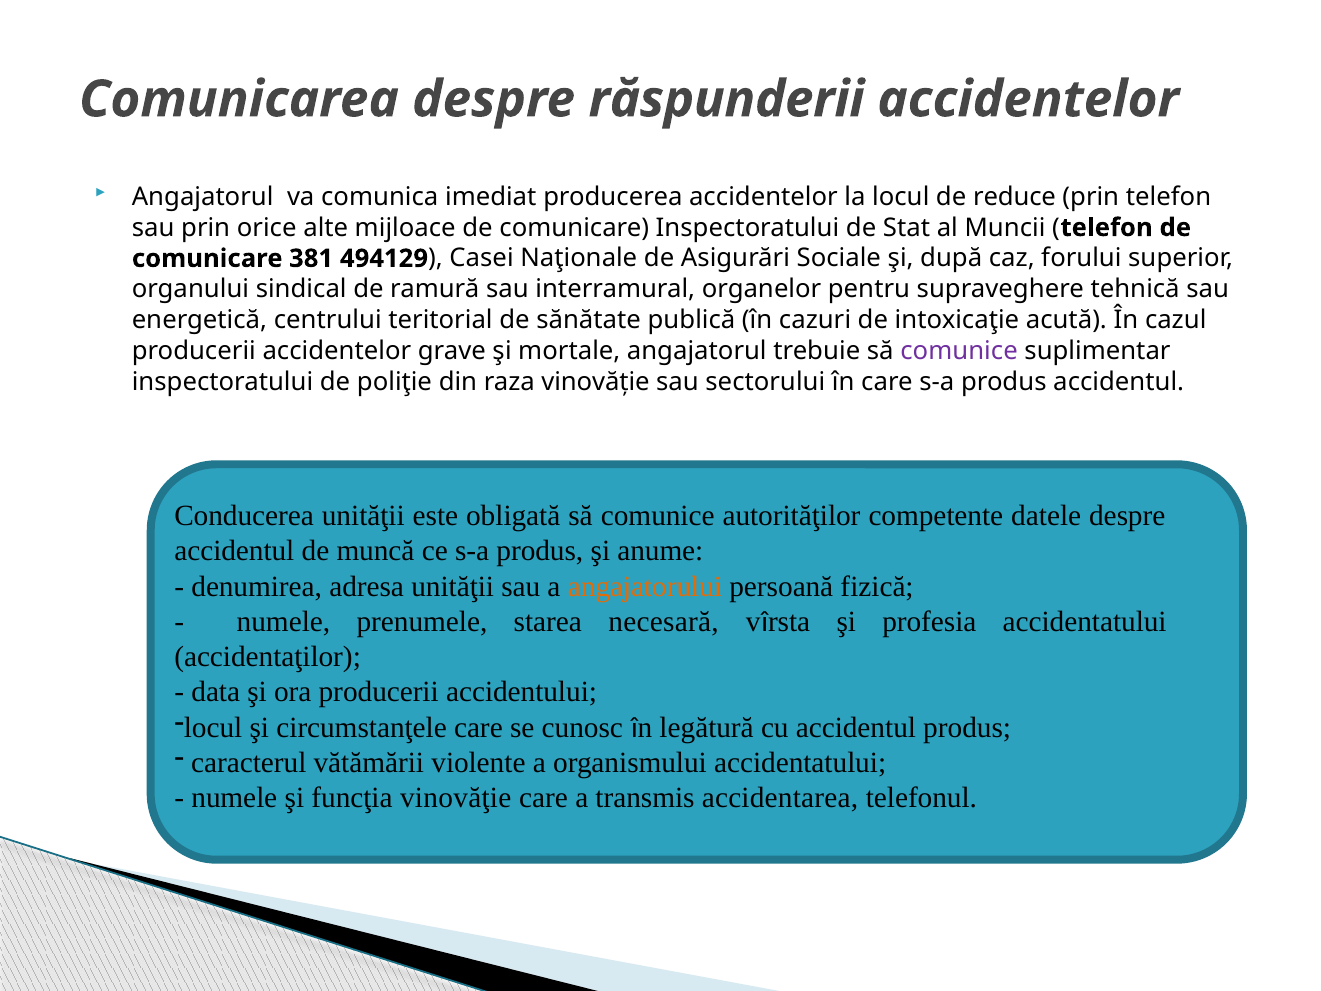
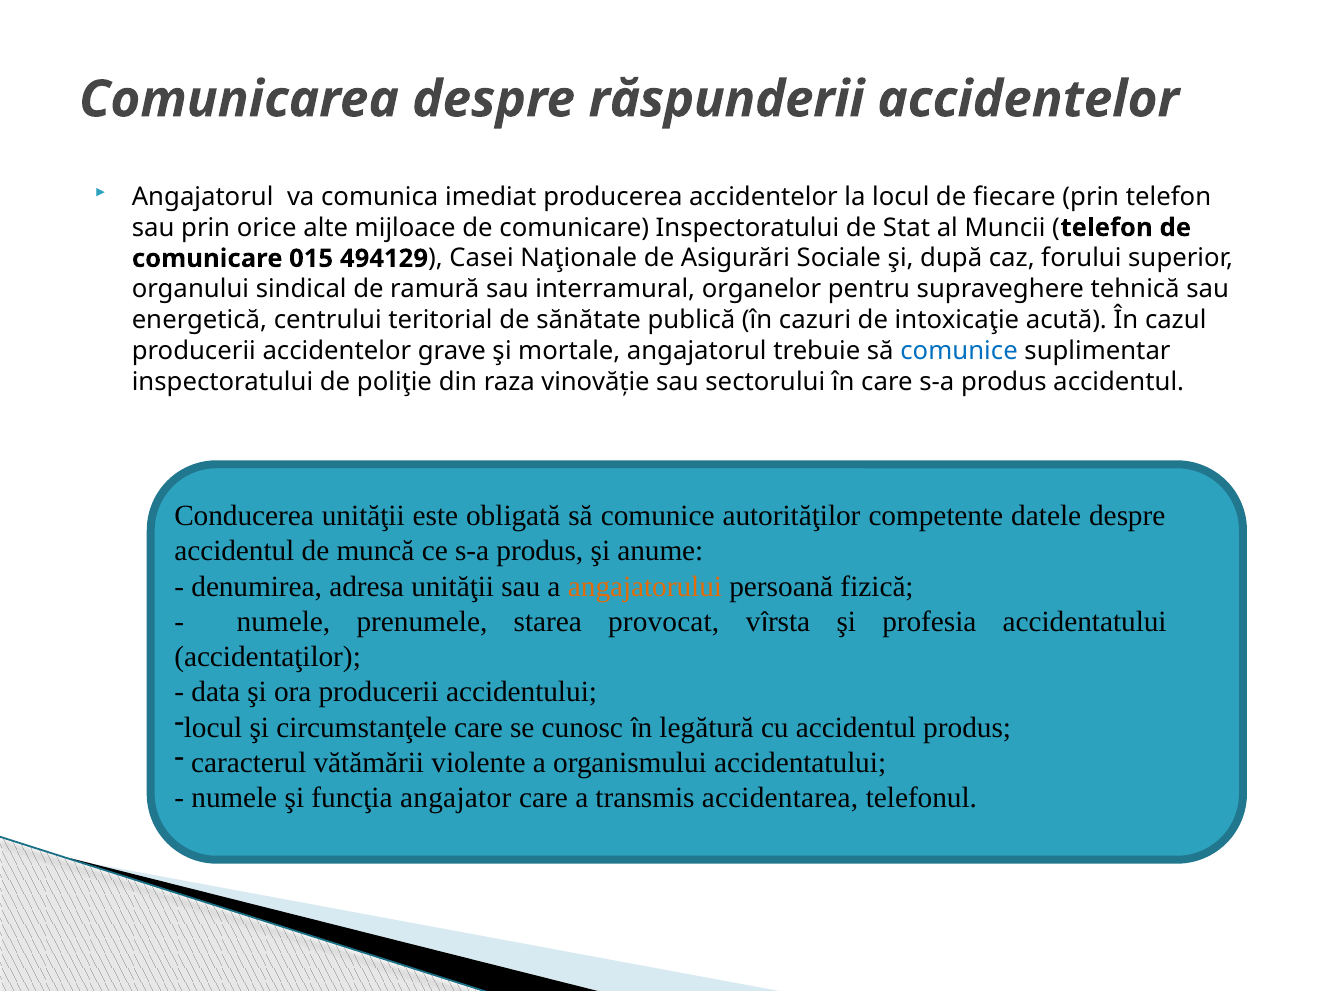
reduce: reduce -> fiecare
381: 381 -> 015
comunice at (959, 351) colour: purple -> blue
necesară: necesară -> provocat
vinovăţie: vinovăţie -> angajator
